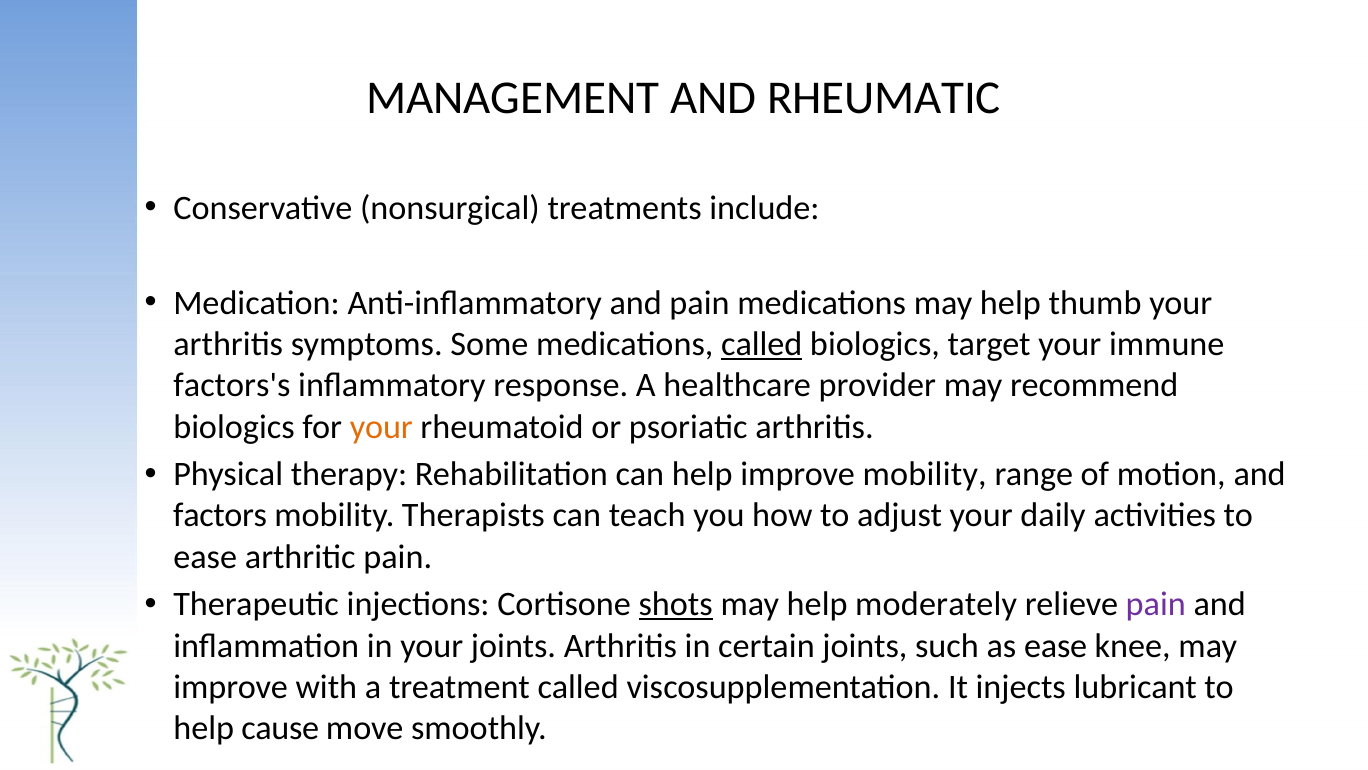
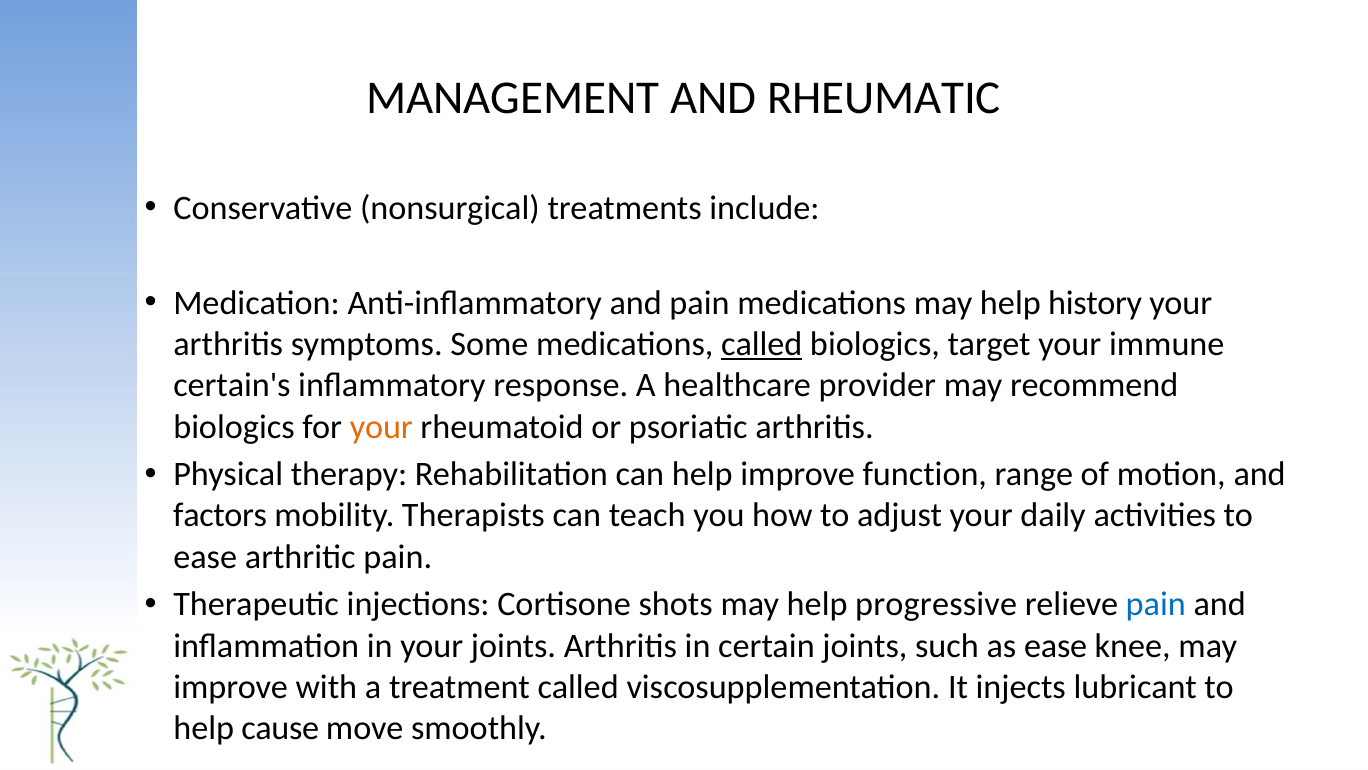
thumb: thumb -> history
factors's: factors's -> certain's
improve mobility: mobility -> function
shots underline: present -> none
moderately: moderately -> progressive
pain at (1156, 604) colour: purple -> blue
